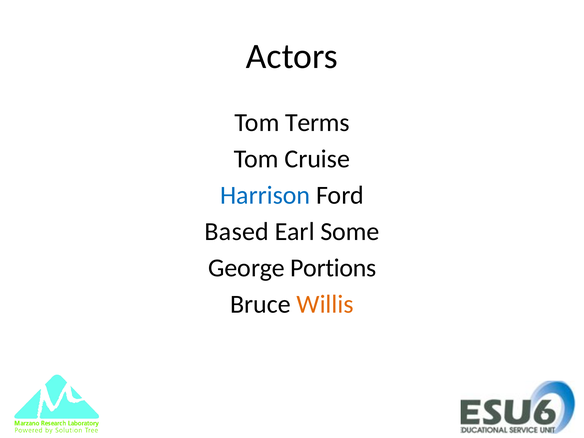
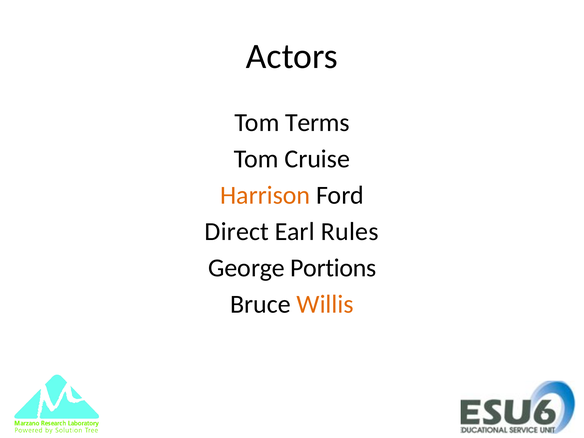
Harrison colour: blue -> orange
Based: Based -> Direct
Some: Some -> Rules
